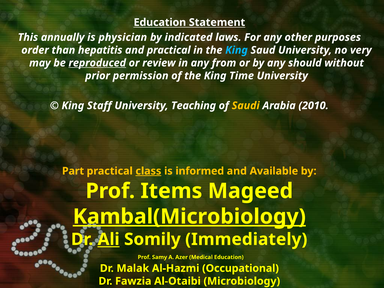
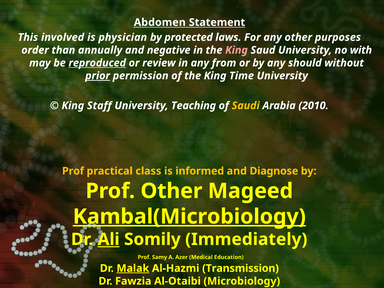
Education at (160, 22): Education -> Abdomen
annually: annually -> involved
indicated: indicated -> protected
hepatitis: hepatitis -> annually
and practical: practical -> negative
King at (236, 50) colour: light blue -> pink
very: very -> with
prior underline: none -> present
Part at (73, 171): Part -> Prof
class underline: present -> none
Available: Available -> Diagnose
Prof Items: Items -> Other
Malak underline: none -> present
Occupational: Occupational -> Transmission
